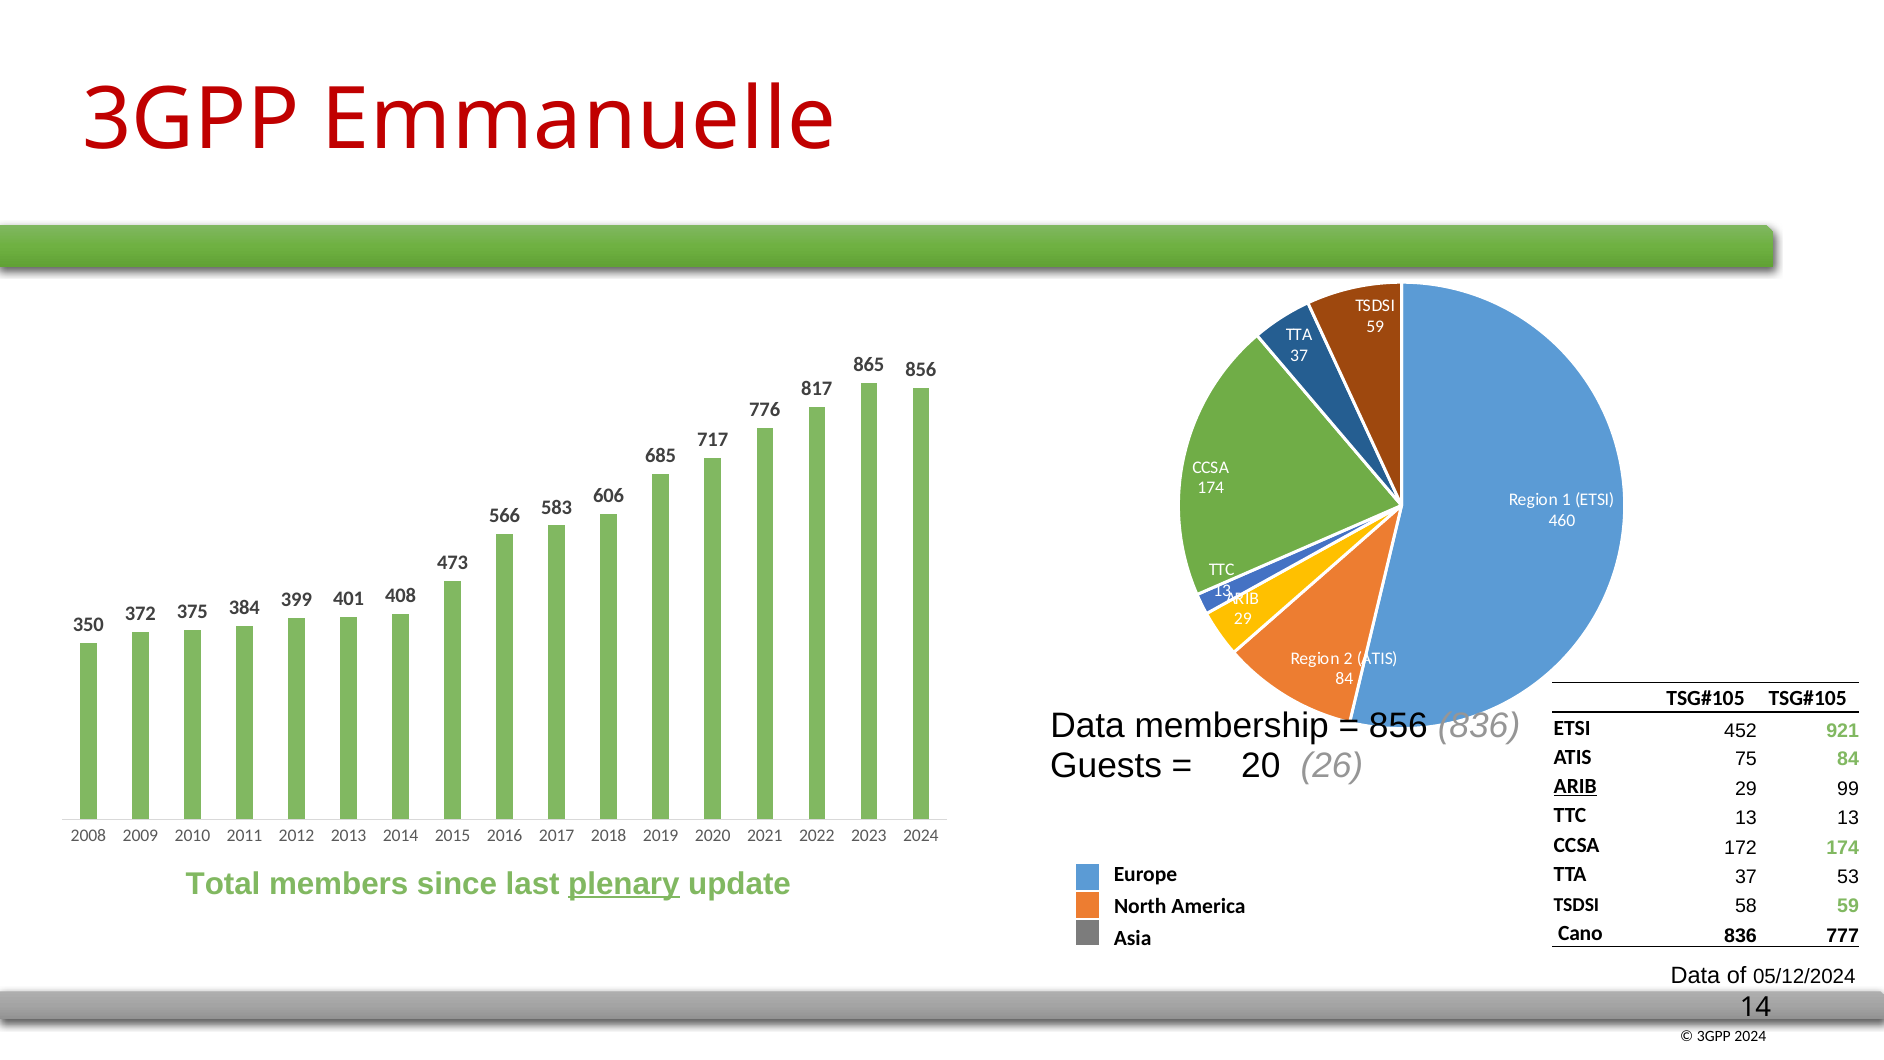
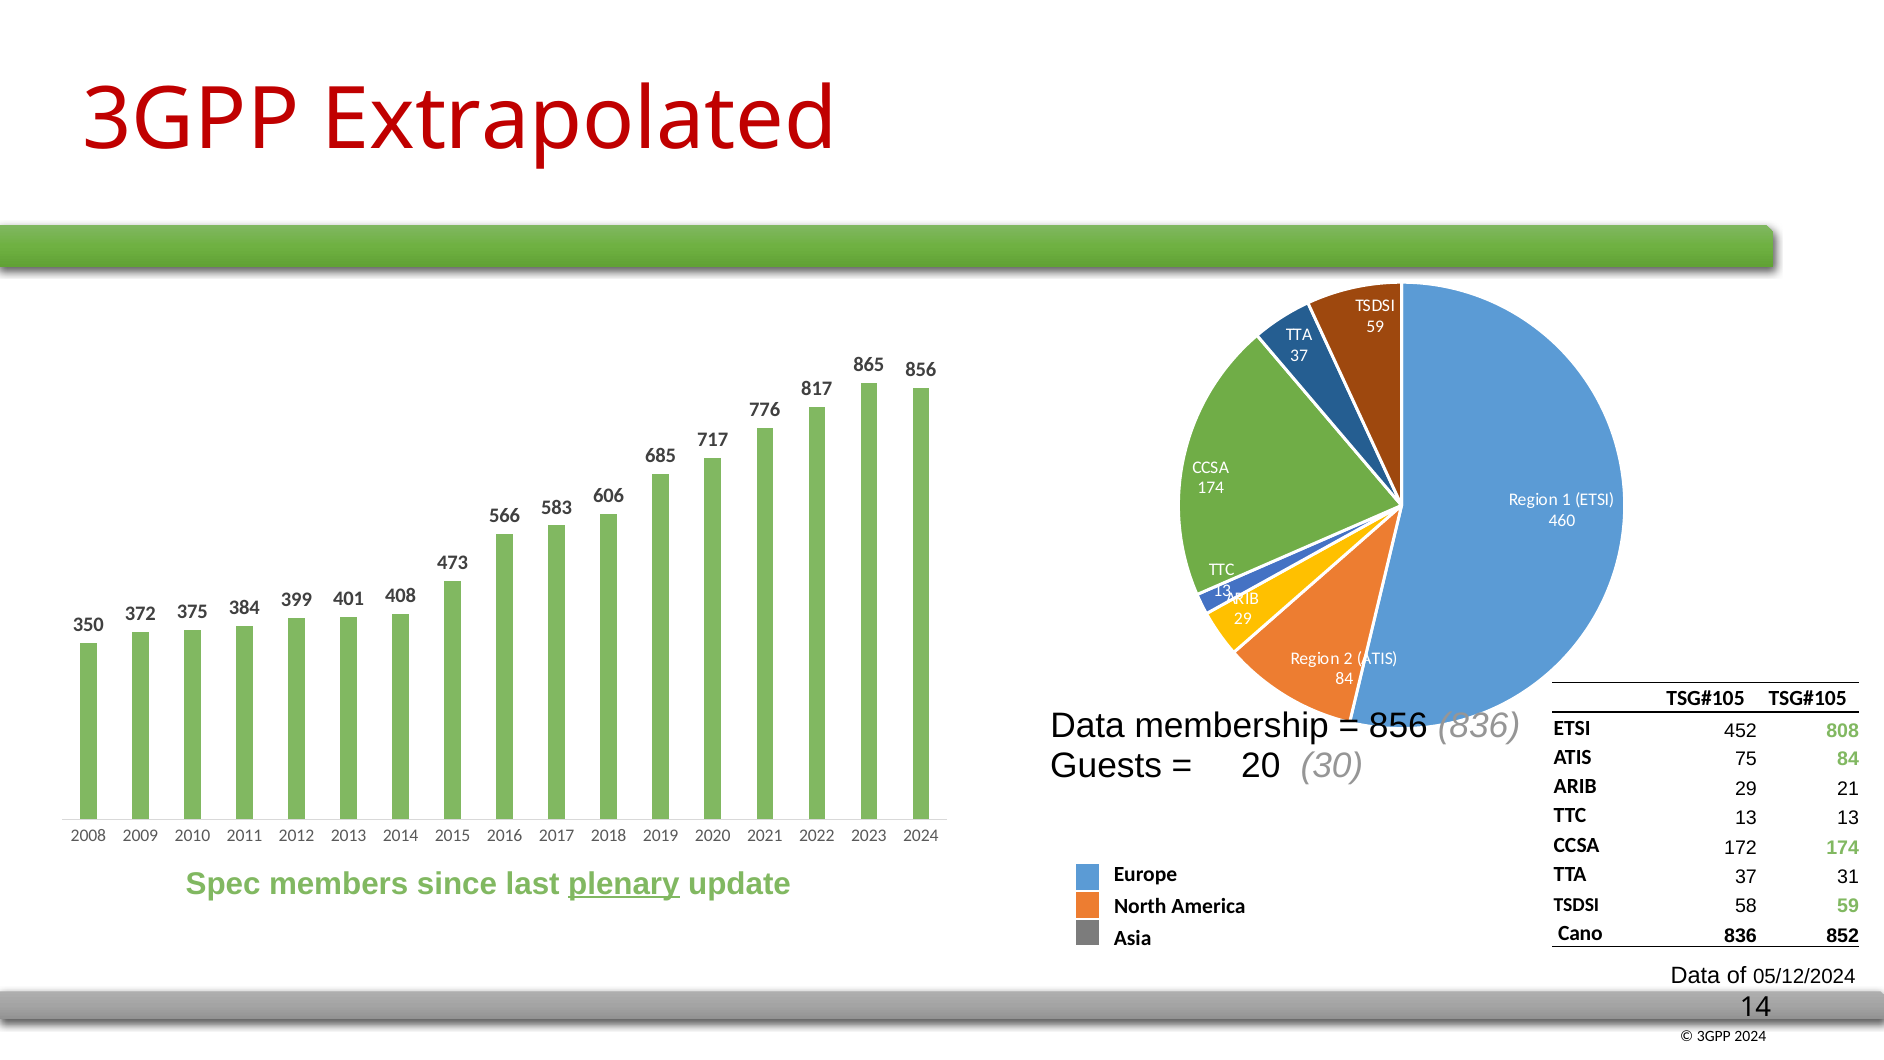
Emmanuelle: Emmanuelle -> Extrapolated
921: 921 -> 808
26: 26 -> 30
ARIB at (1575, 786) underline: present -> none
99: 99 -> 21
53: 53 -> 31
Total: Total -> Spec
777: 777 -> 852
